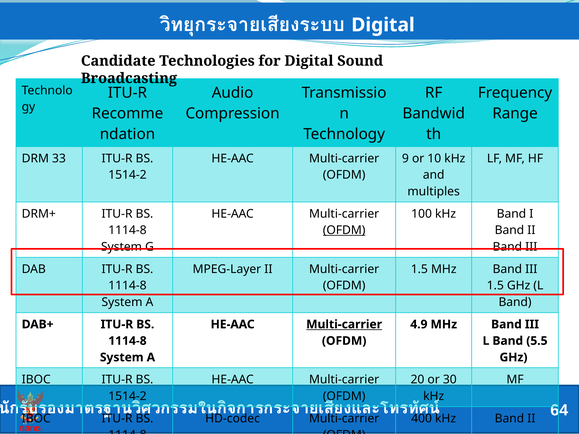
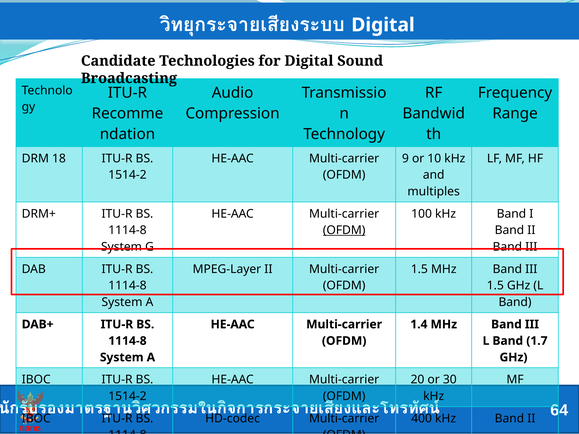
33: 33 -> 18
Multi-carrier at (344, 325) underline: present -> none
4.9: 4.9 -> 1.4
5.5: 5.5 -> 1.7
